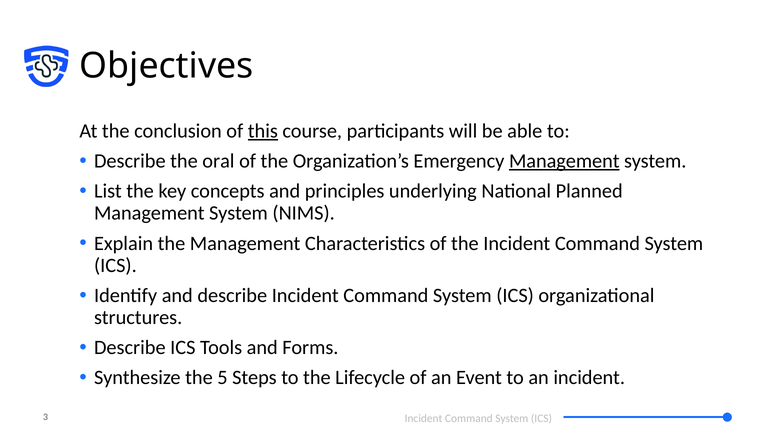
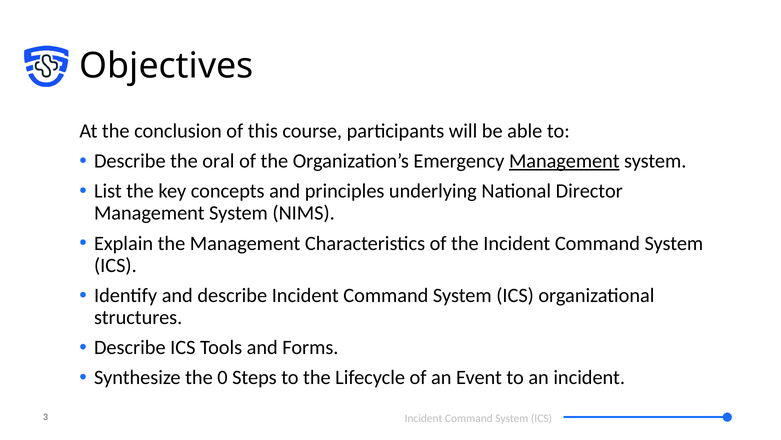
this underline: present -> none
Planned: Planned -> Director
5: 5 -> 0
